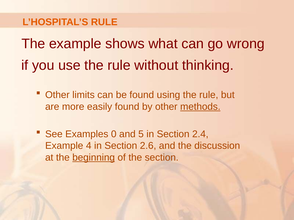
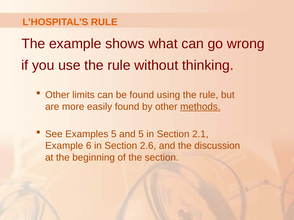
Examples 0: 0 -> 5
2.4: 2.4 -> 2.1
4: 4 -> 6
beginning underline: present -> none
